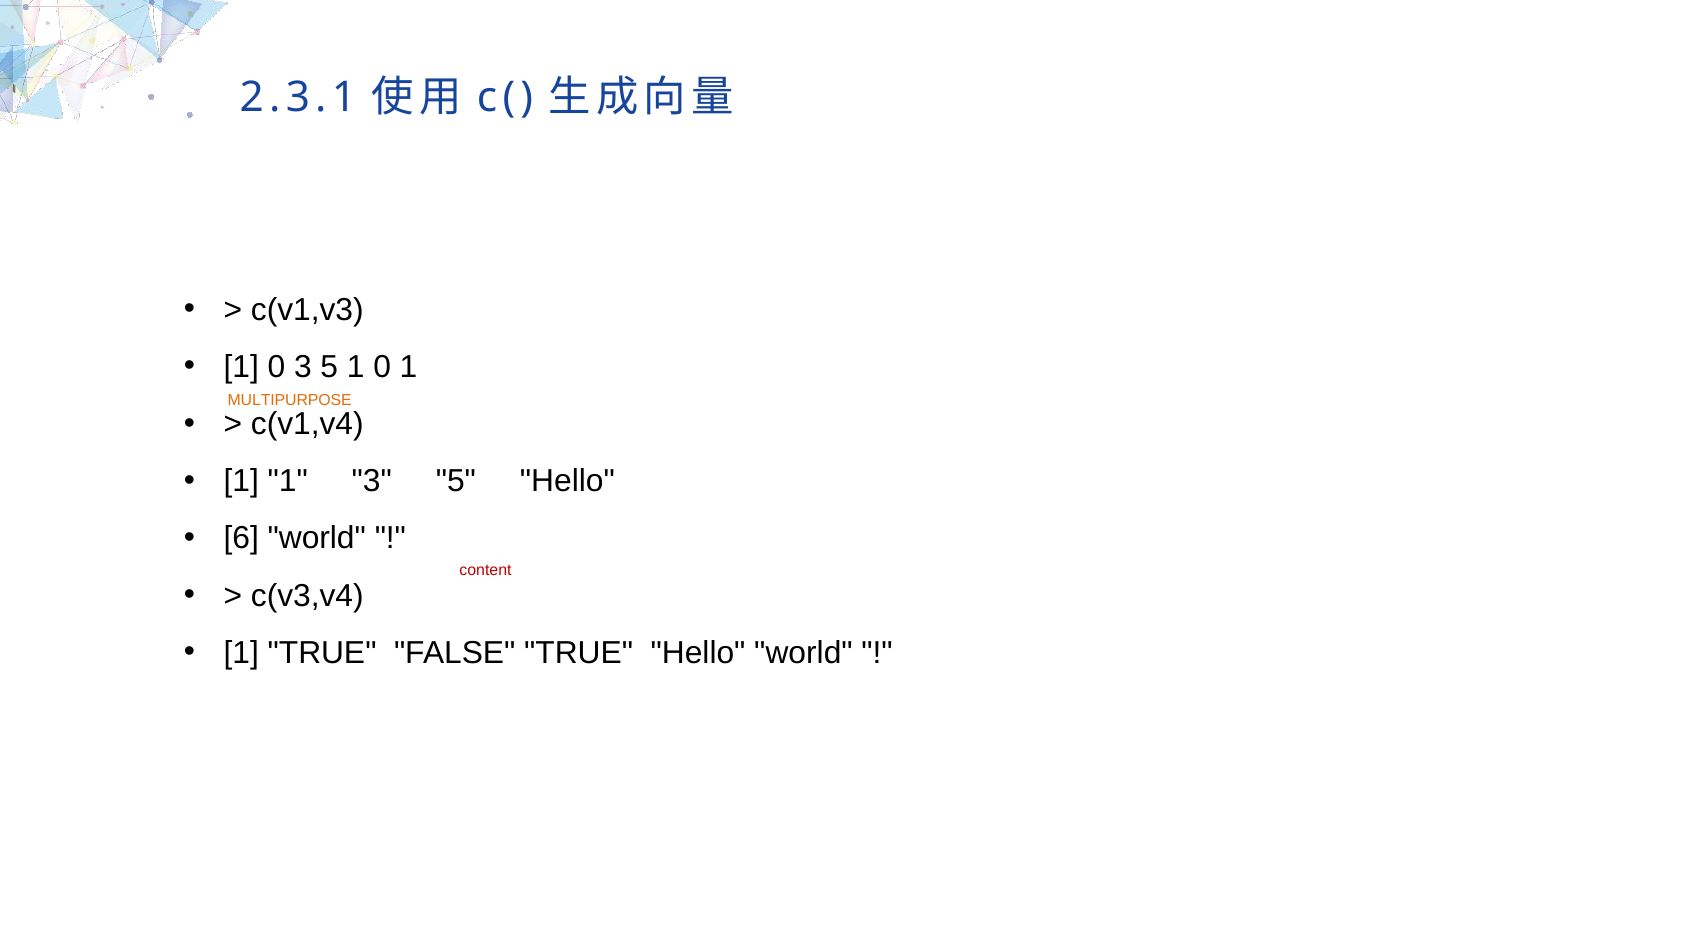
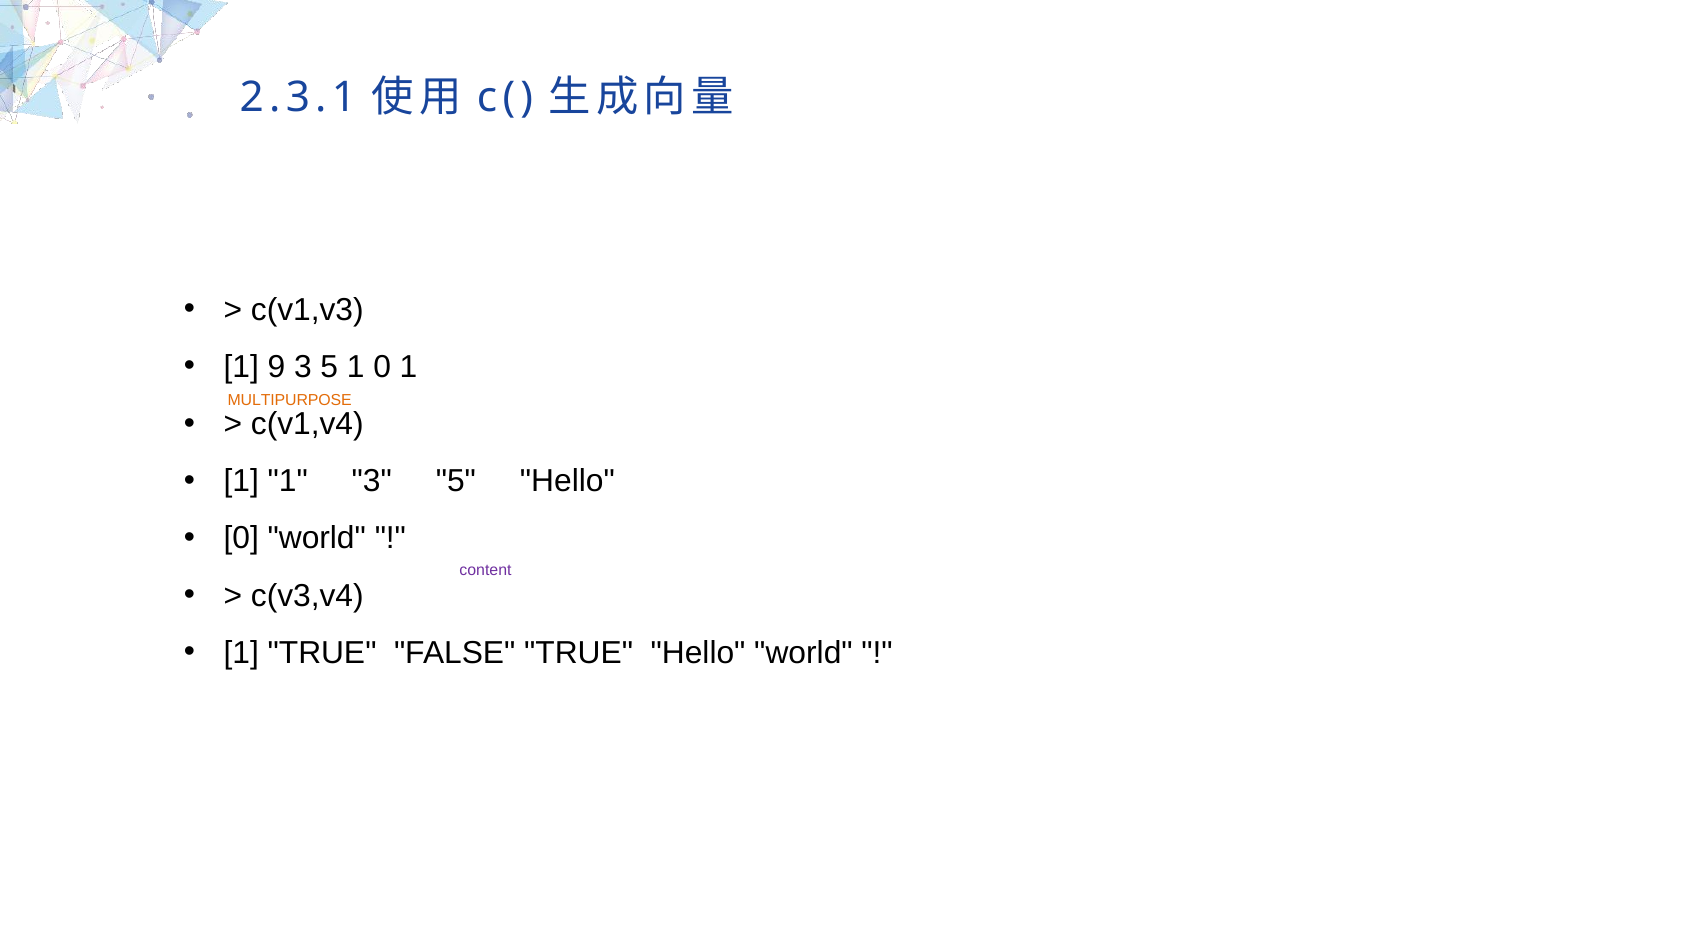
0 at (276, 367): 0 -> 9
6 at (241, 539): 6 -> 0
content at (485, 571) colour: red -> purple
